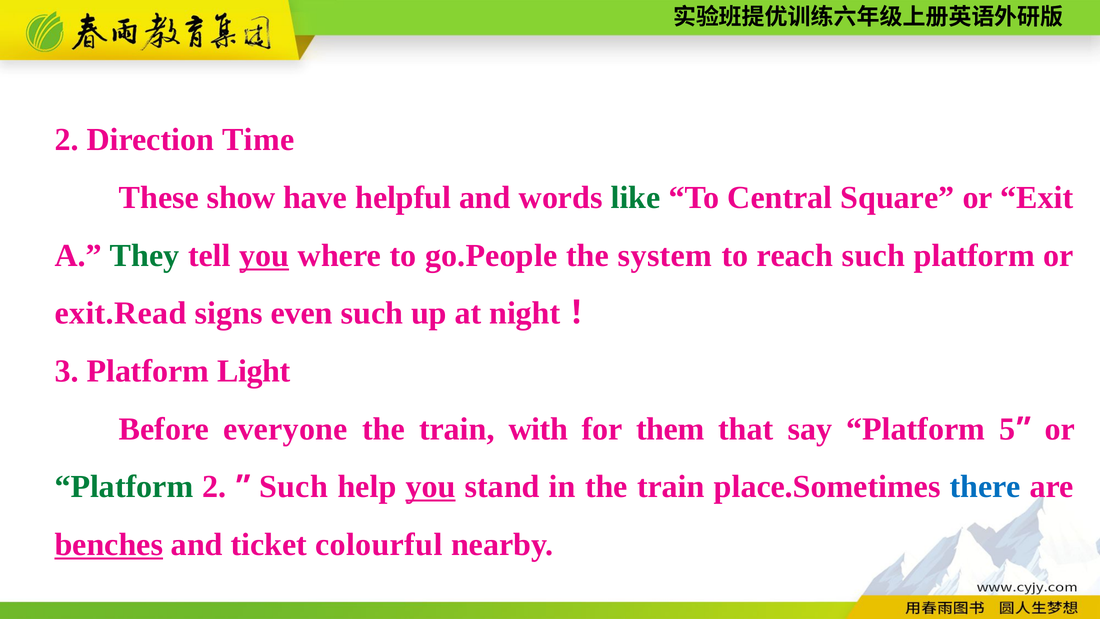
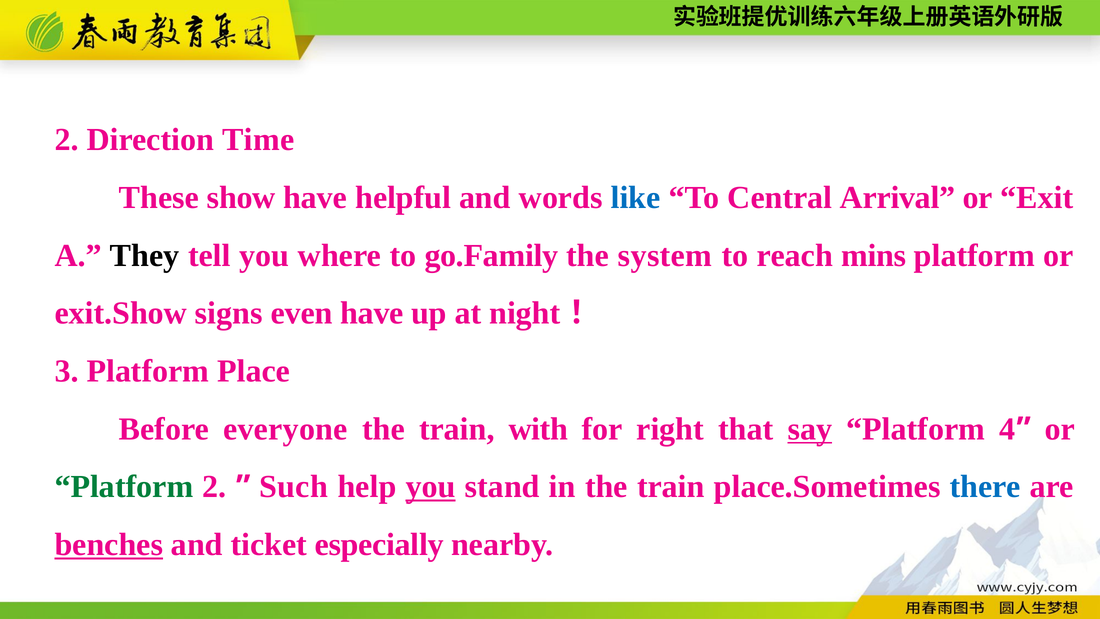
like colour: green -> blue
Square: Square -> Arrival
They colour: green -> black
you at (264, 255) underline: present -> none
go.People: go.People -> go.Family
reach such: such -> mins
exit.Read: exit.Read -> exit.Show
even such: such -> have
Light: Light -> Place
them: them -> right
say underline: none -> present
5: 5 -> 4
colourful: colourful -> especially
